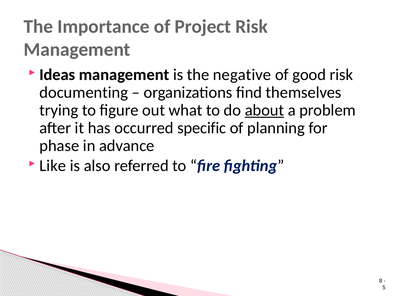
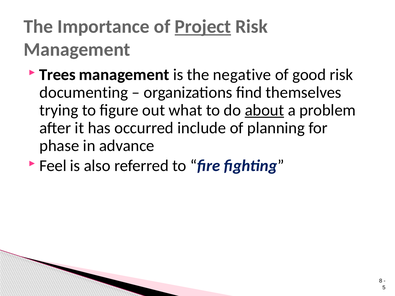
Project underline: none -> present
Ideas: Ideas -> Trees
specific: specific -> include
Like: Like -> Feel
